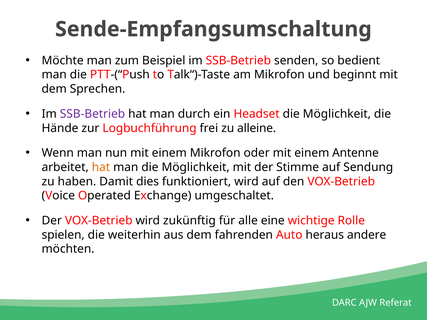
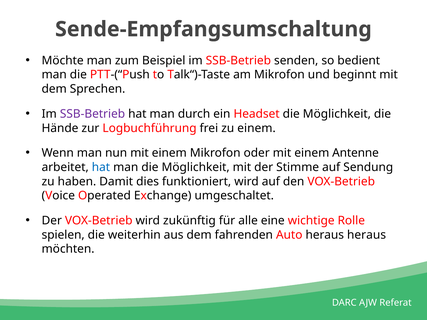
zu alleine: alleine -> einem
hat at (101, 167) colour: orange -> blue
heraus andere: andere -> heraus
